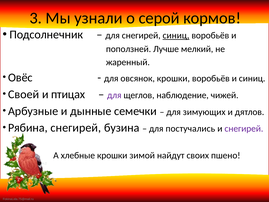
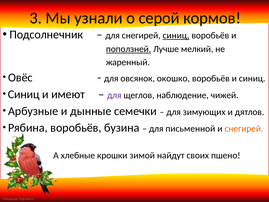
поползней underline: none -> present
овсянок крошки: крошки -> окошко
Своей at (24, 94): Своей -> Синиц
птицах: птицах -> имеют
Рябина снегирей: снегирей -> воробьёв
постучались: постучались -> письменной
снегирей at (244, 129) colour: purple -> orange
